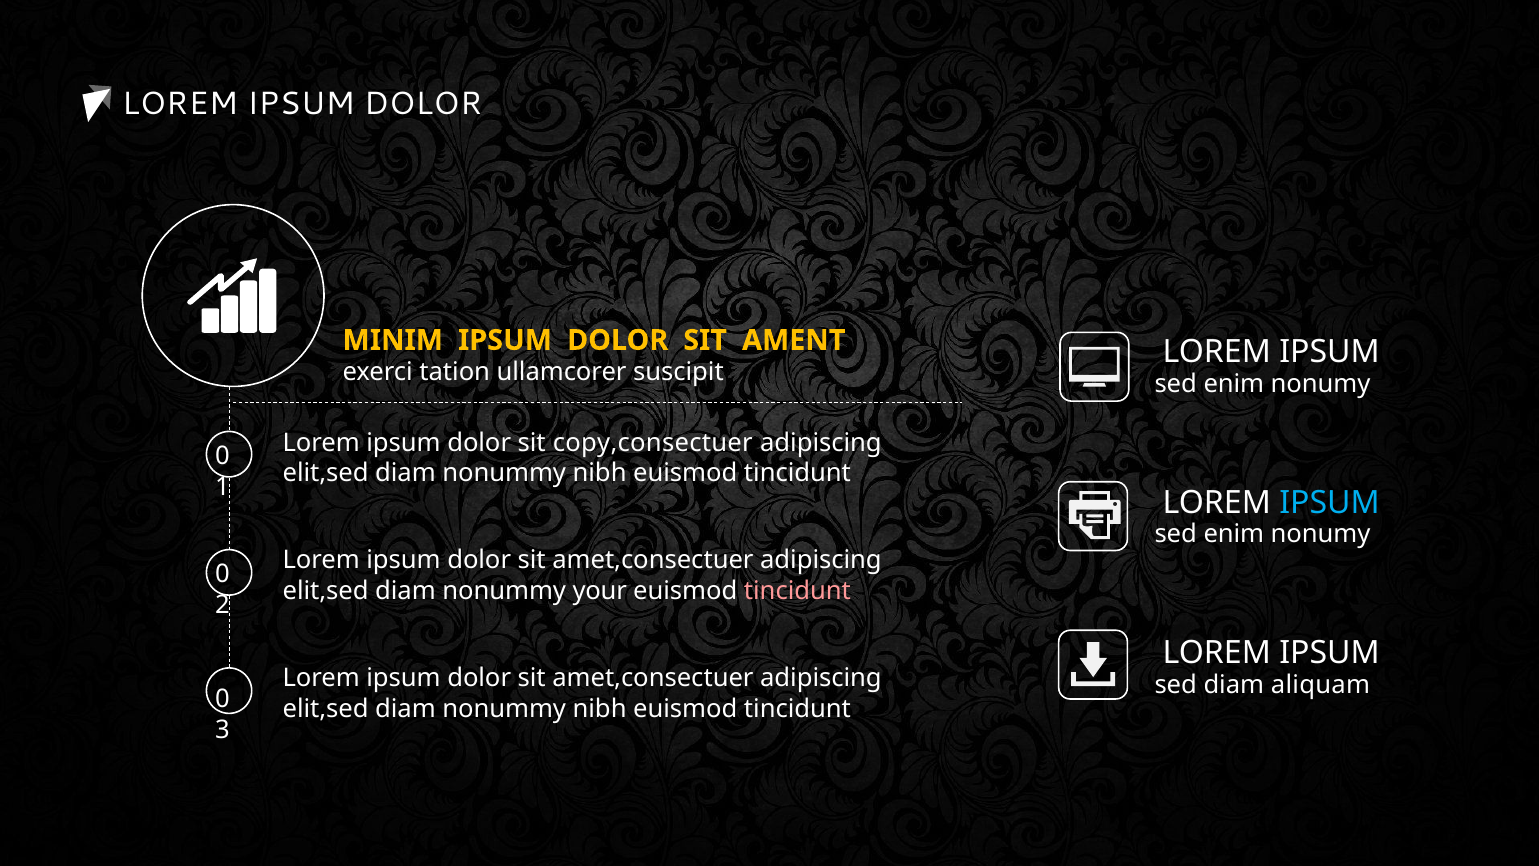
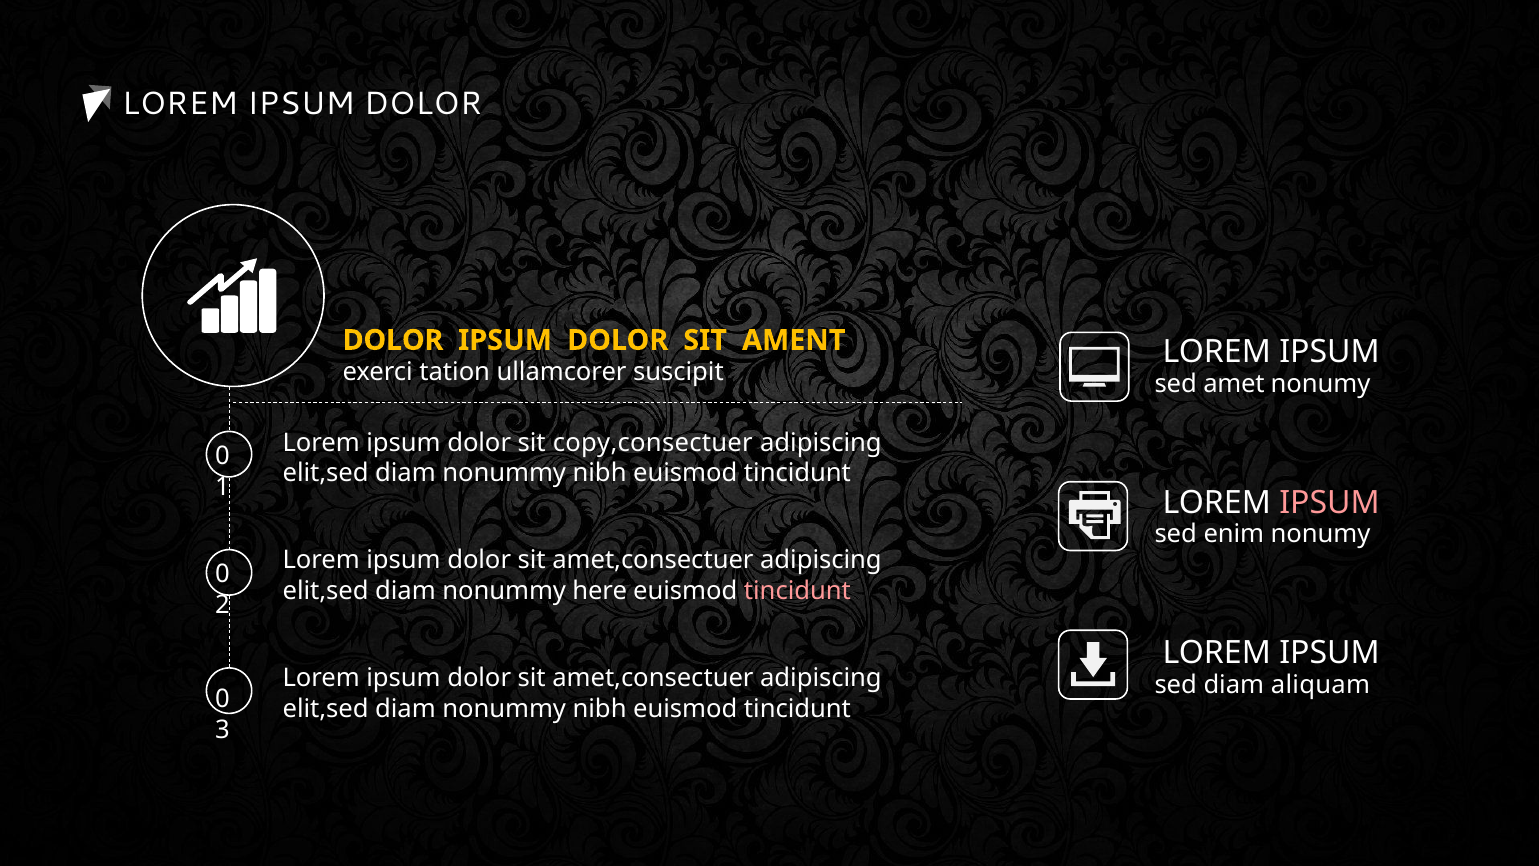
MINIM at (393, 340): MINIM -> DOLOR
enim at (1234, 384): enim -> amet
IPSUM at (1330, 502) colour: light blue -> pink
your: your -> here
